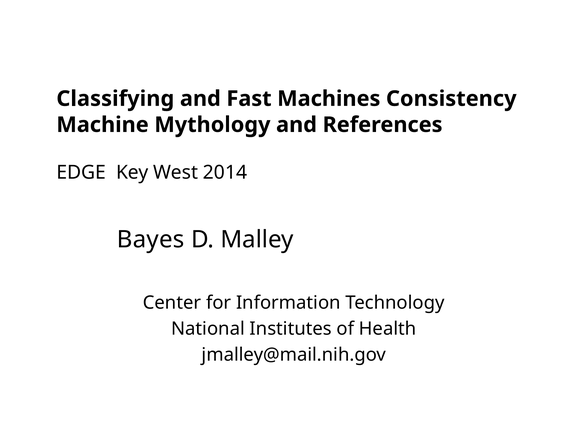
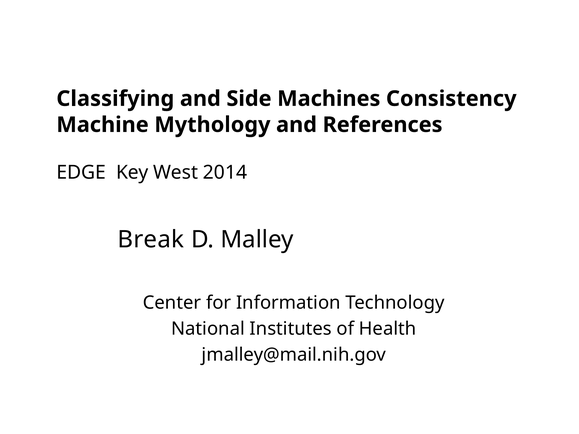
Fast: Fast -> Side
Bayes: Bayes -> Break
